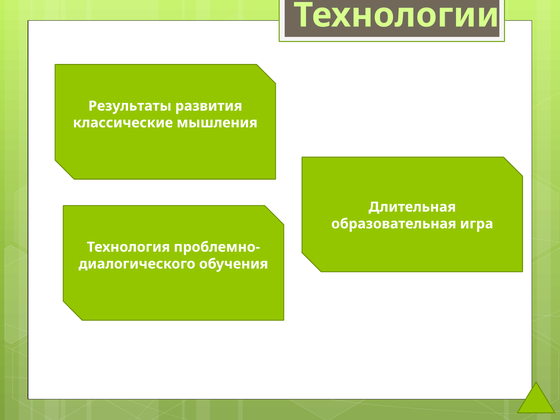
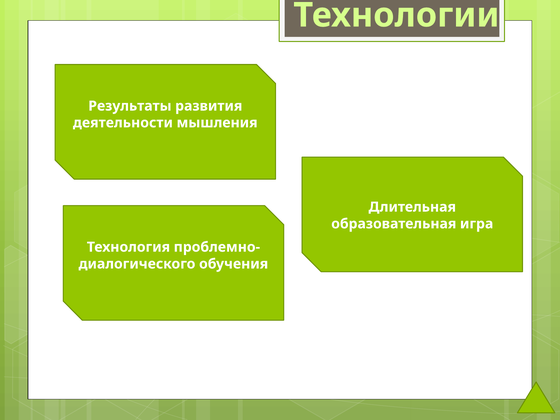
классические: классические -> деятельности
